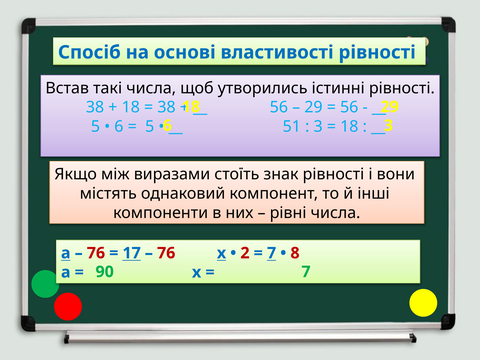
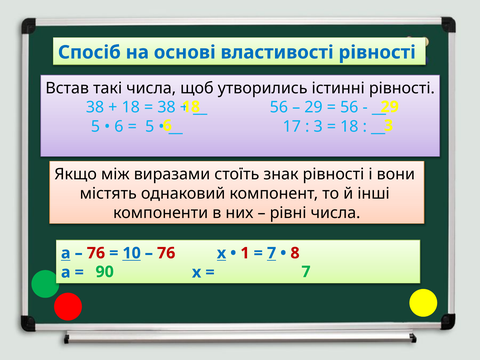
51: 51 -> 17
17: 17 -> 10
2: 2 -> 1
